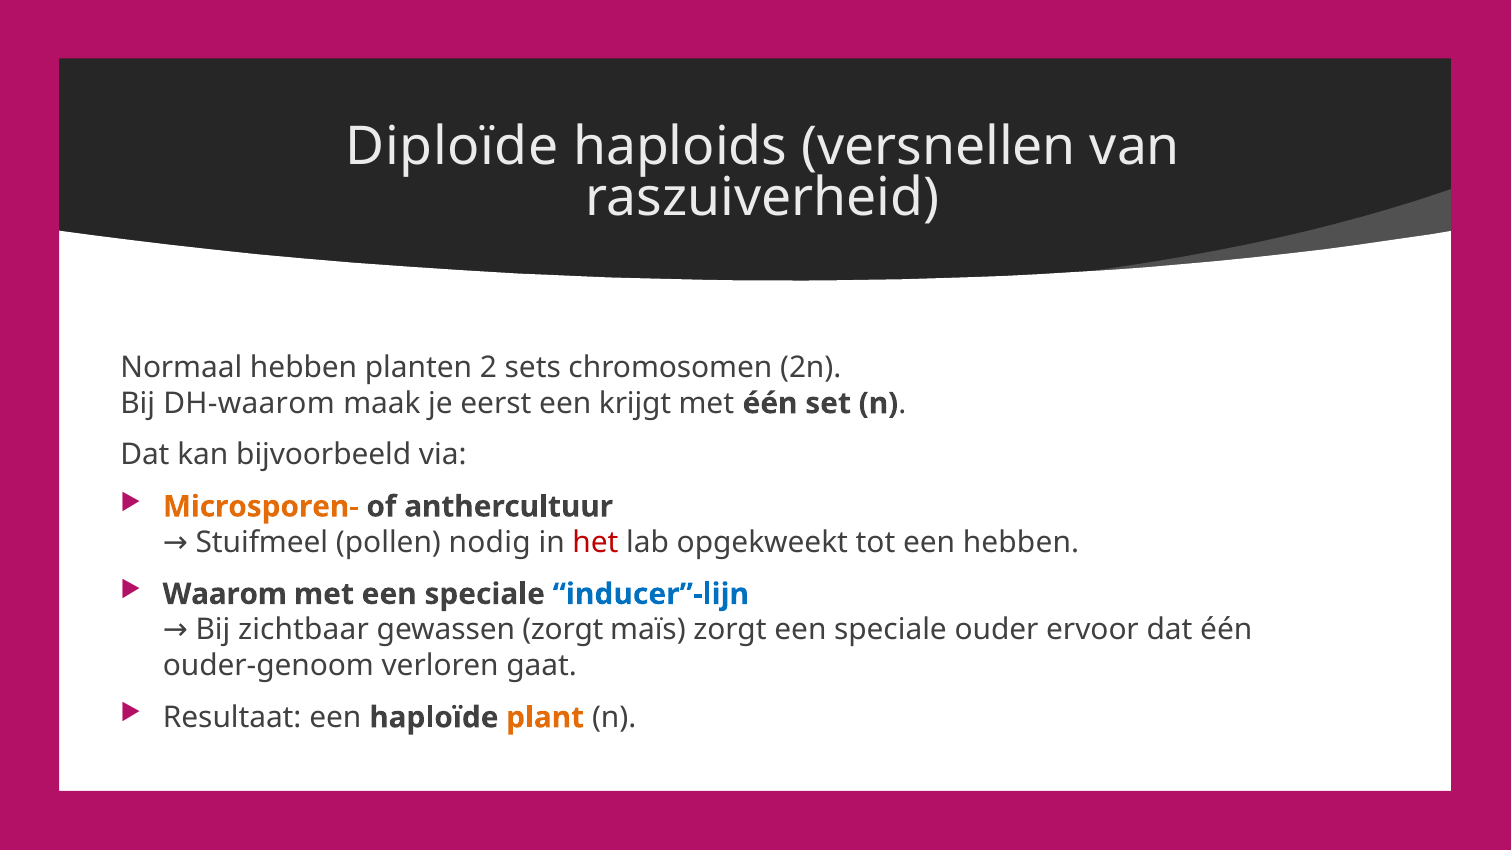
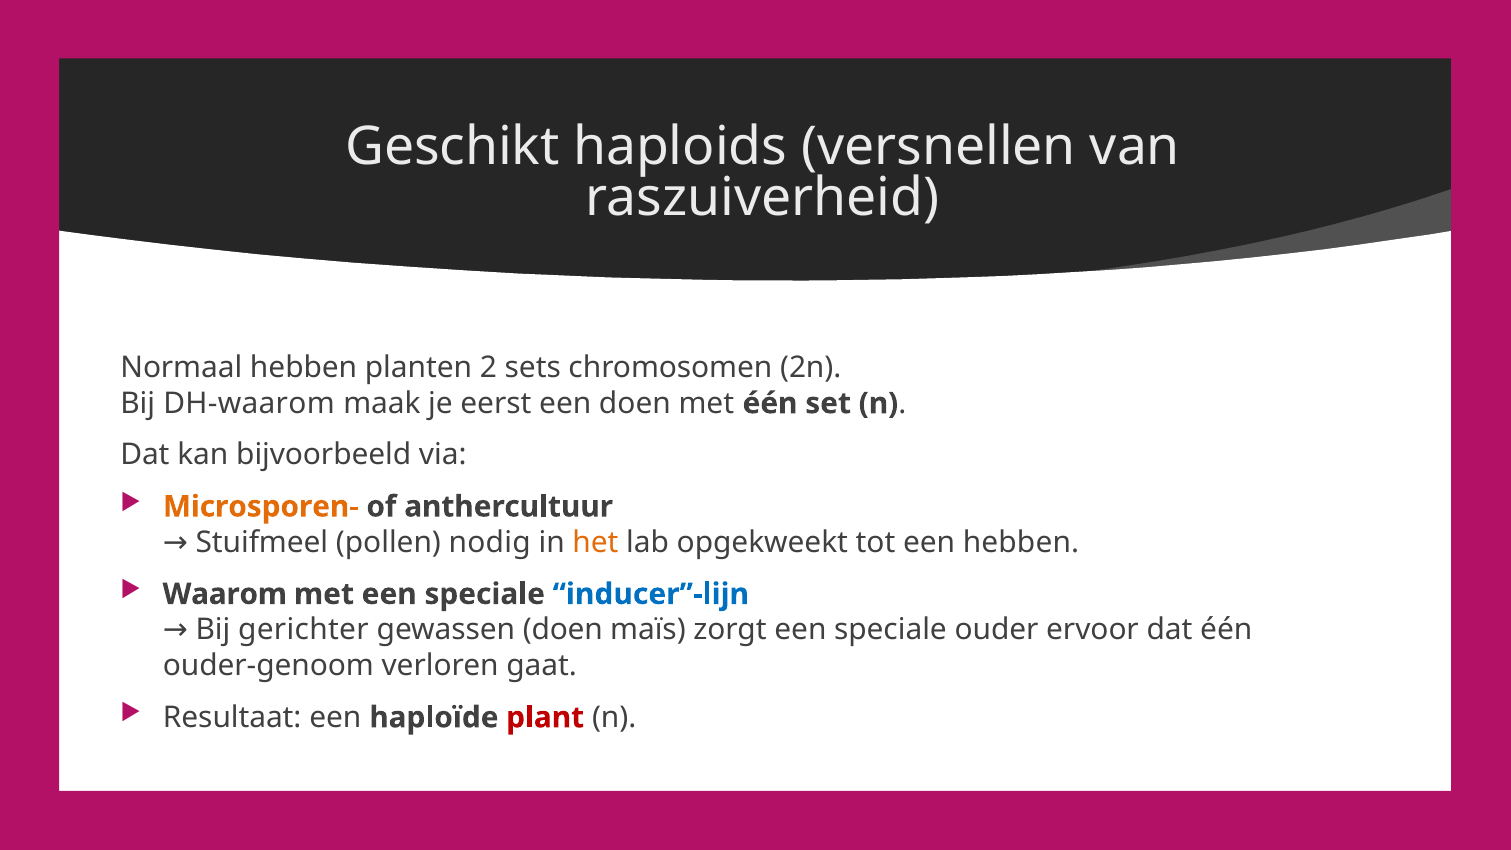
Diploïde: Diploïde -> Geschikt
een krijgt: krijgt -> doen
het colour: red -> orange
zichtbaar: zichtbaar -> gerichter
gewassen zorgt: zorgt -> doen
plant colour: orange -> red
